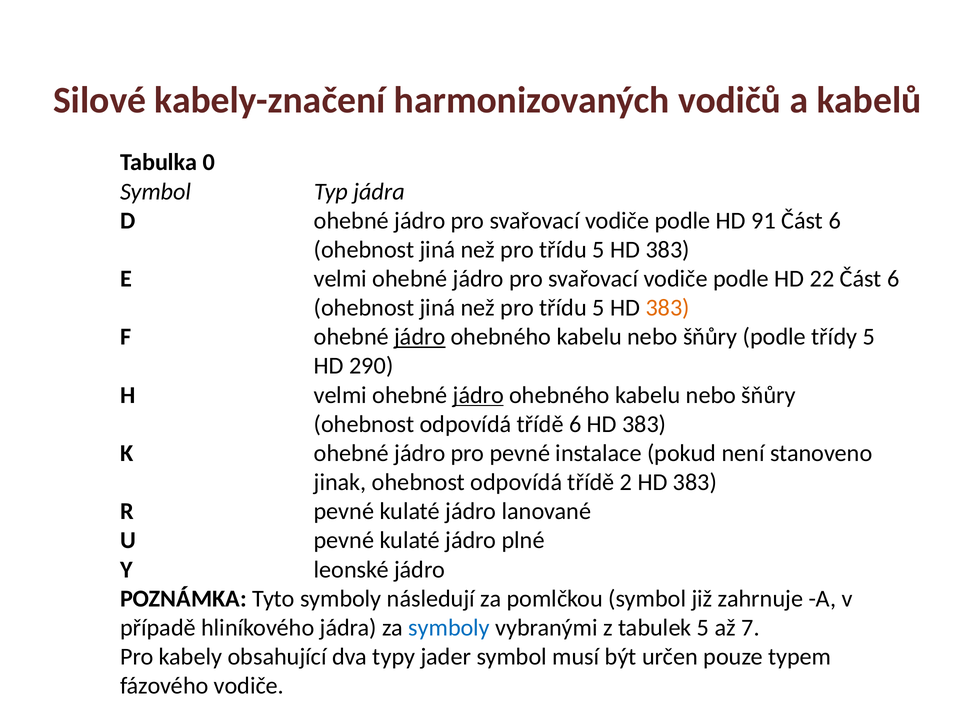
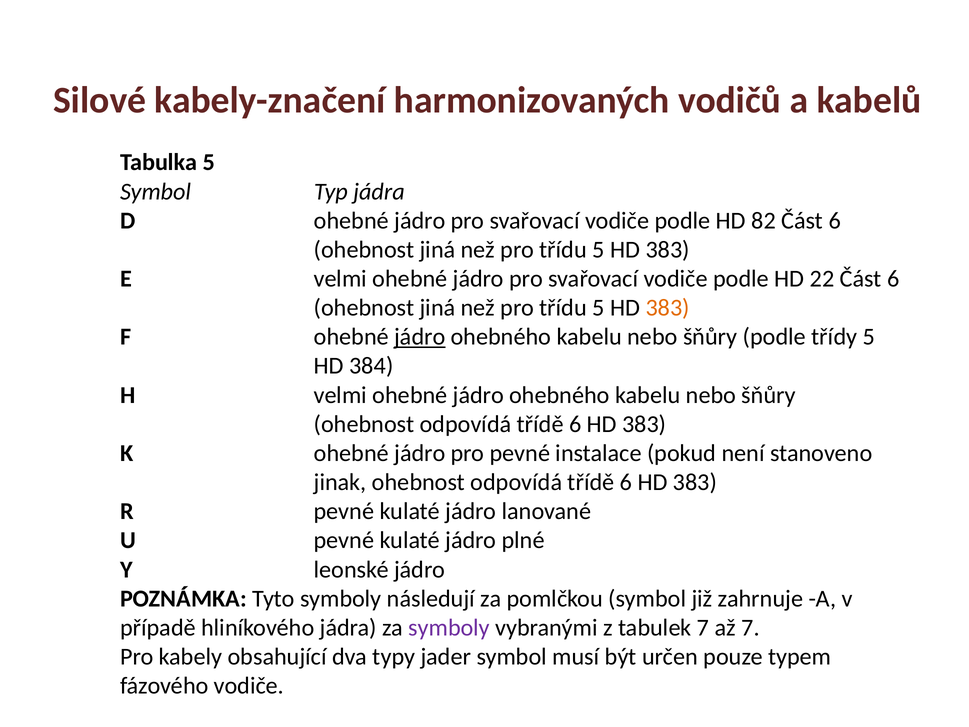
Tabulka 0: 0 -> 5
91: 91 -> 82
290: 290 -> 384
jádro at (478, 395) underline: present -> none
2 at (626, 482): 2 -> 6
symboly at (449, 628) colour: blue -> purple
tabulek 5: 5 -> 7
